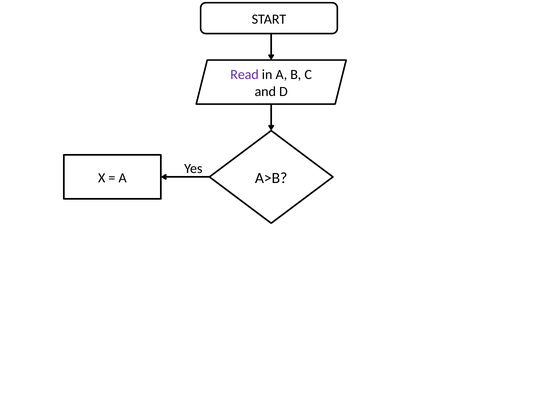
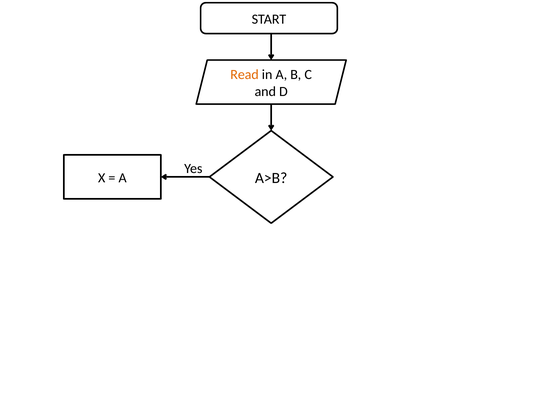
Read colour: purple -> orange
